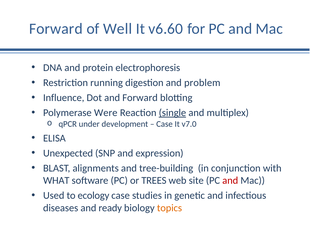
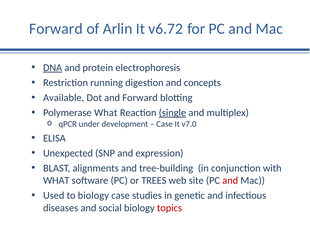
Well: Well -> Arlin
v6.60: v6.60 -> v6.72
DNA underline: none -> present
problem: problem -> concepts
Influence: Influence -> Available
Polymerase Were: Were -> What
to ecology: ecology -> biology
ready: ready -> social
topics colour: orange -> red
